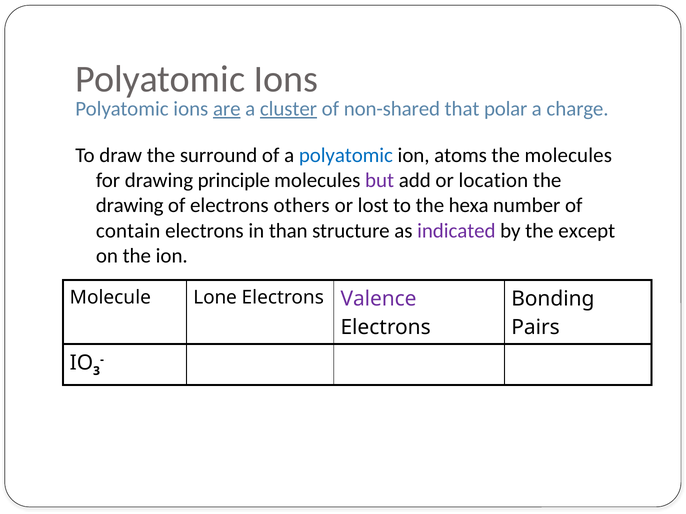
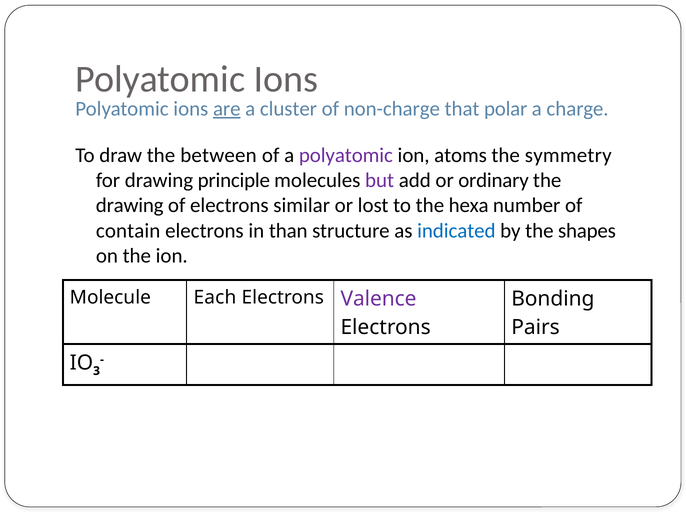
cluster underline: present -> none
non-shared: non-shared -> non-charge
surround: surround -> between
polyatomic at (346, 155) colour: blue -> purple
the molecules: molecules -> symmetry
location: location -> ordinary
others: others -> similar
indicated colour: purple -> blue
except: except -> shapes
Lone: Lone -> Each
